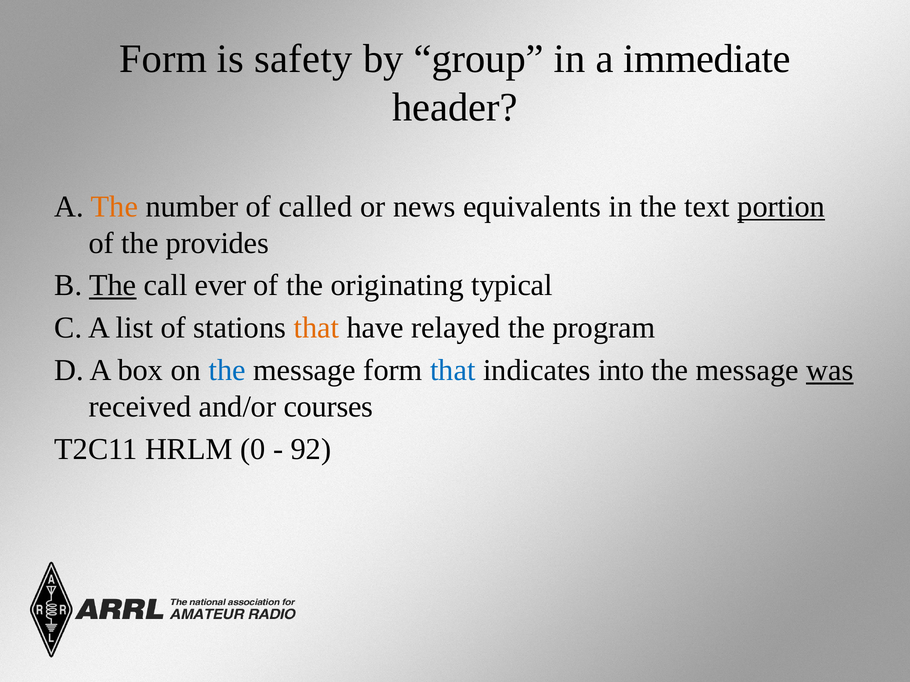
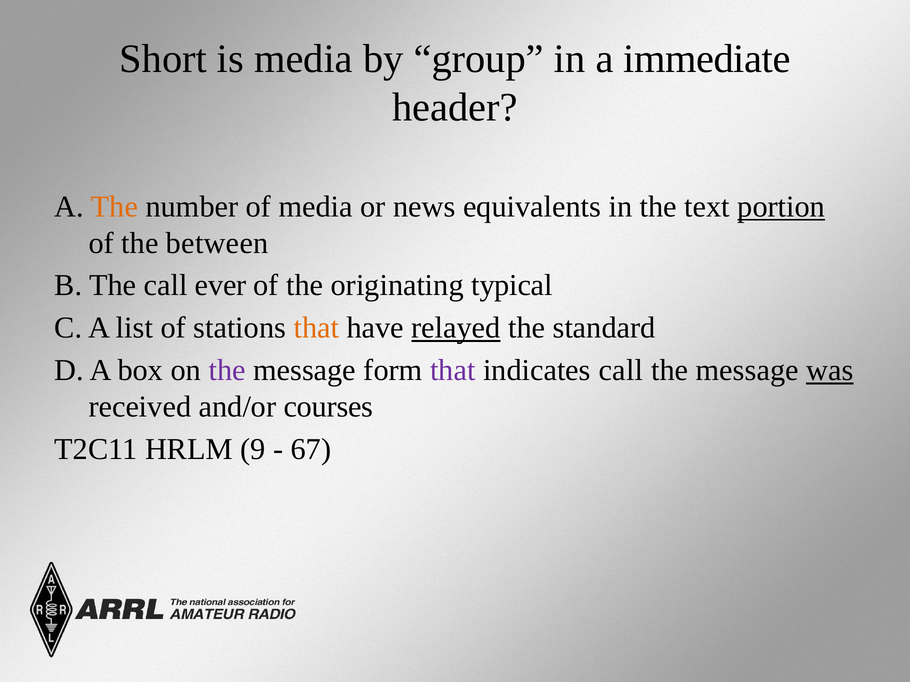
Form at (163, 59): Form -> Short
is safety: safety -> media
of called: called -> media
provides: provides -> between
The at (113, 286) underline: present -> none
relayed underline: none -> present
program: program -> standard
the at (227, 371) colour: blue -> purple
that at (453, 371) colour: blue -> purple
indicates into: into -> call
0: 0 -> 9
92: 92 -> 67
